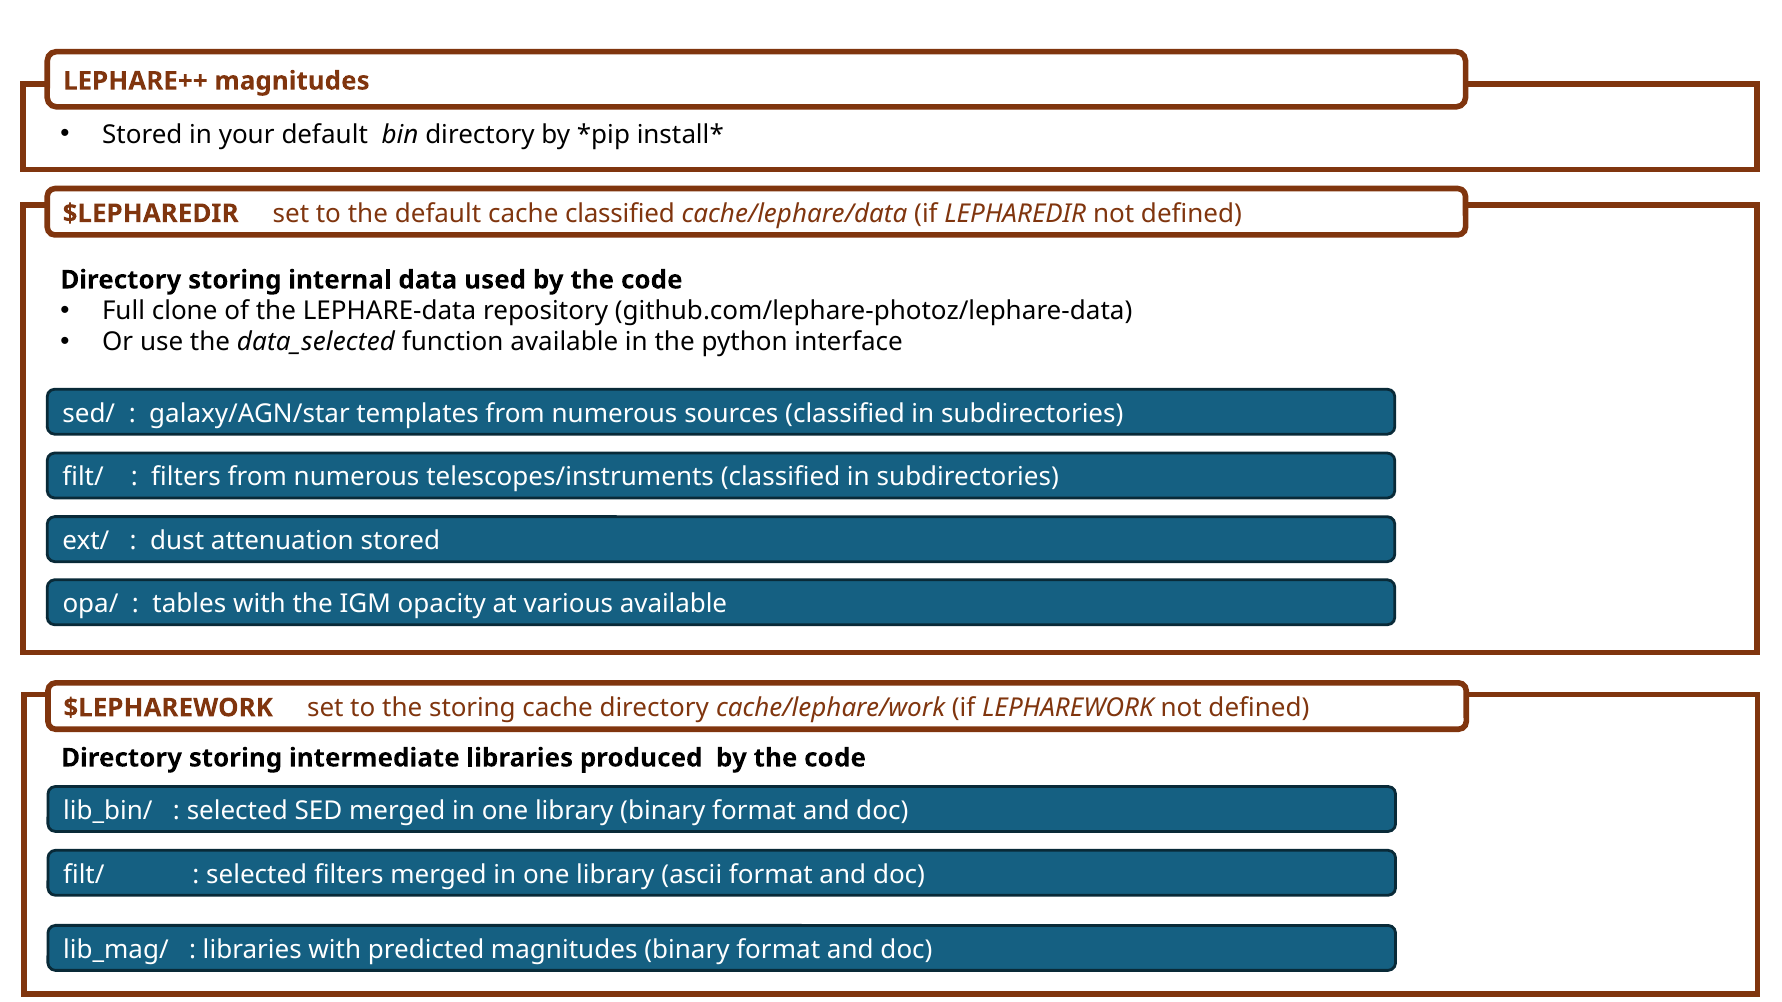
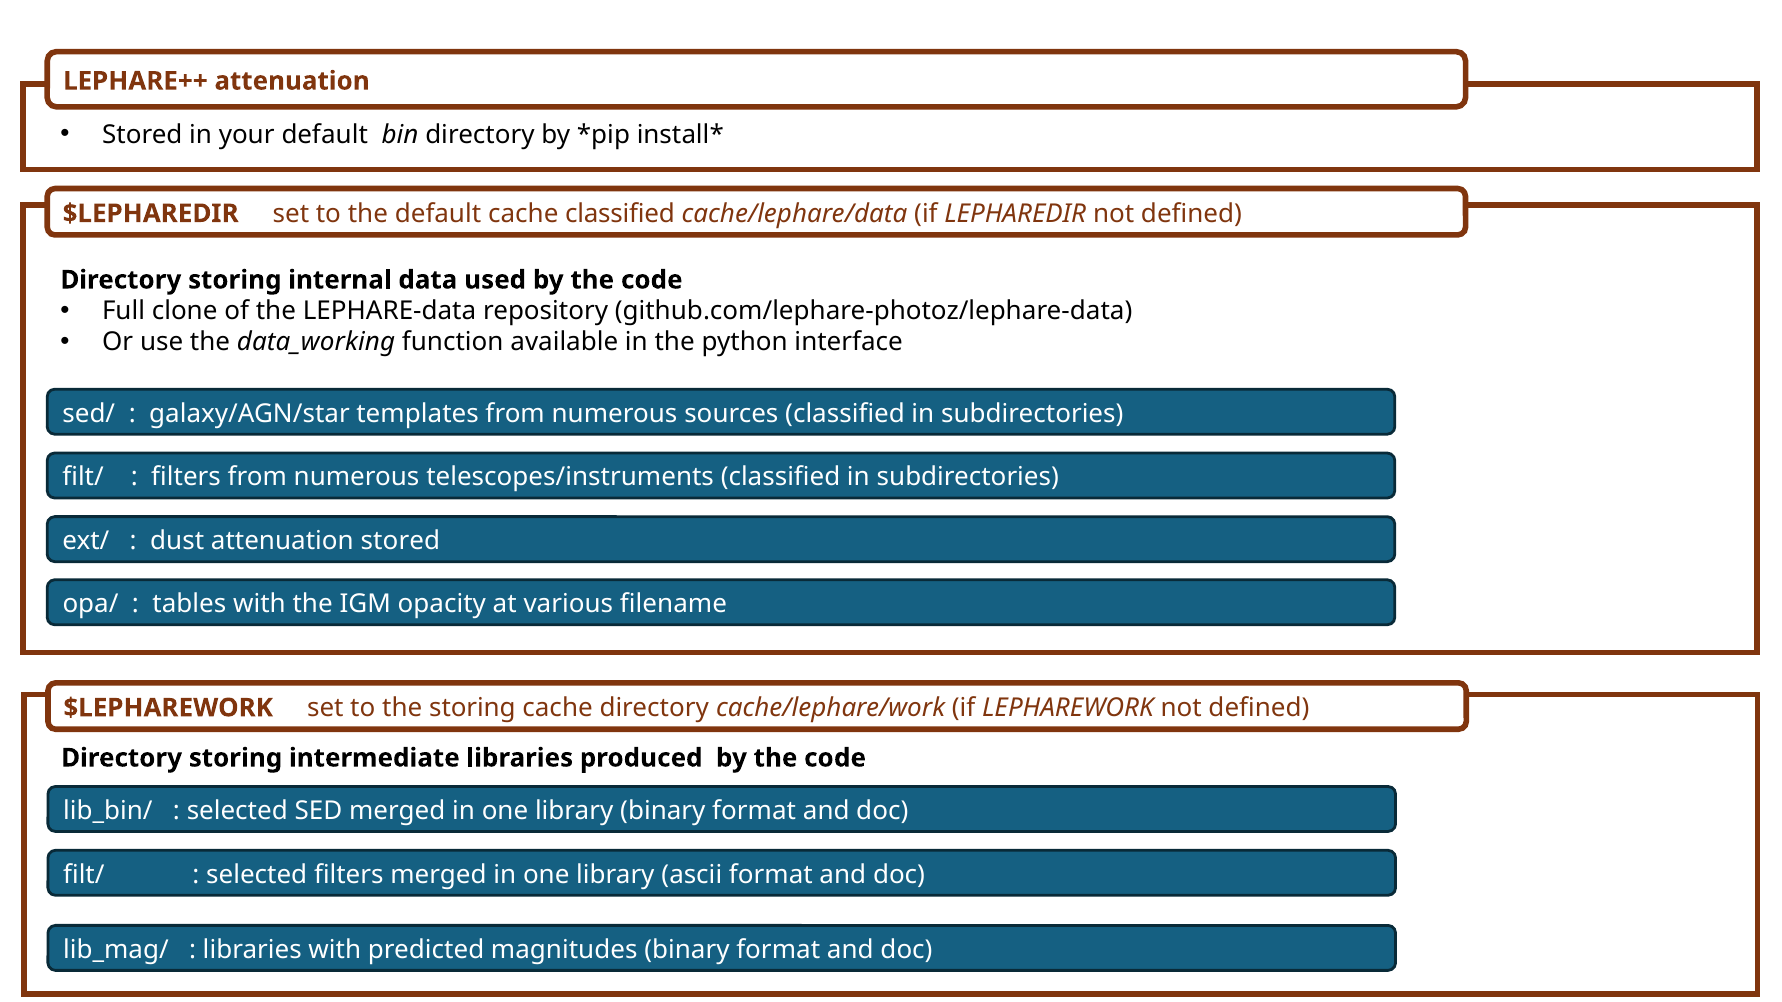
LEPHARE++ magnitudes: magnitudes -> attenuation
data_selected: data_selected -> data_working
various available: available -> filename
